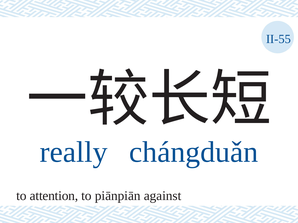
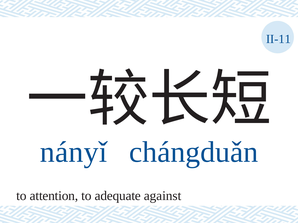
II-55: II-55 -> II-11
really: really -> nányǐ
piānpiān: piānpiān -> adequate
